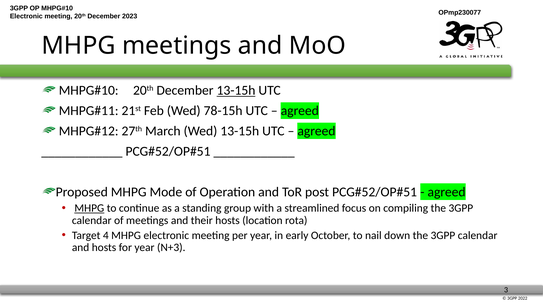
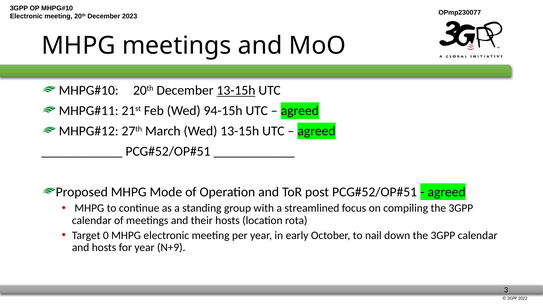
78-15h: 78-15h -> 94-15h
MHPG at (89, 208) underline: present -> none
4: 4 -> 0
N+3: N+3 -> N+9
